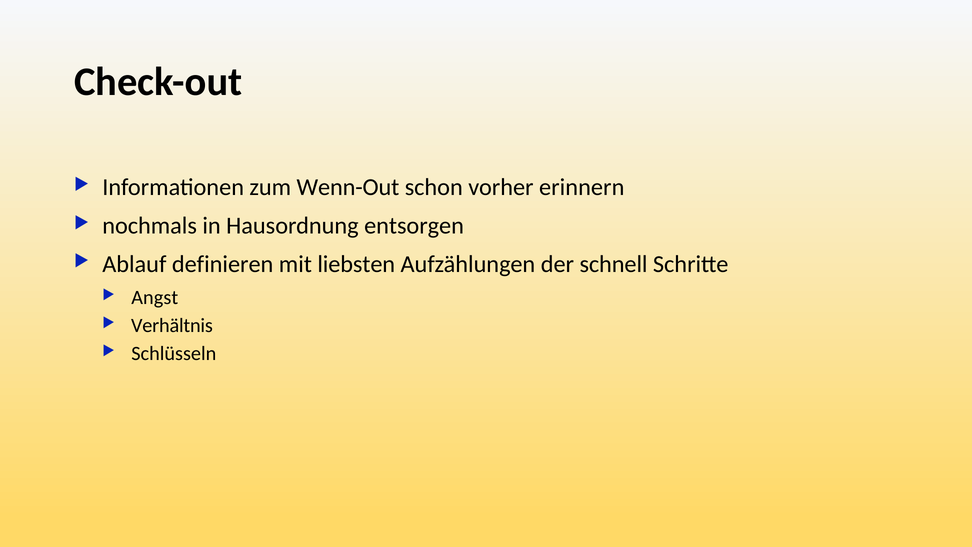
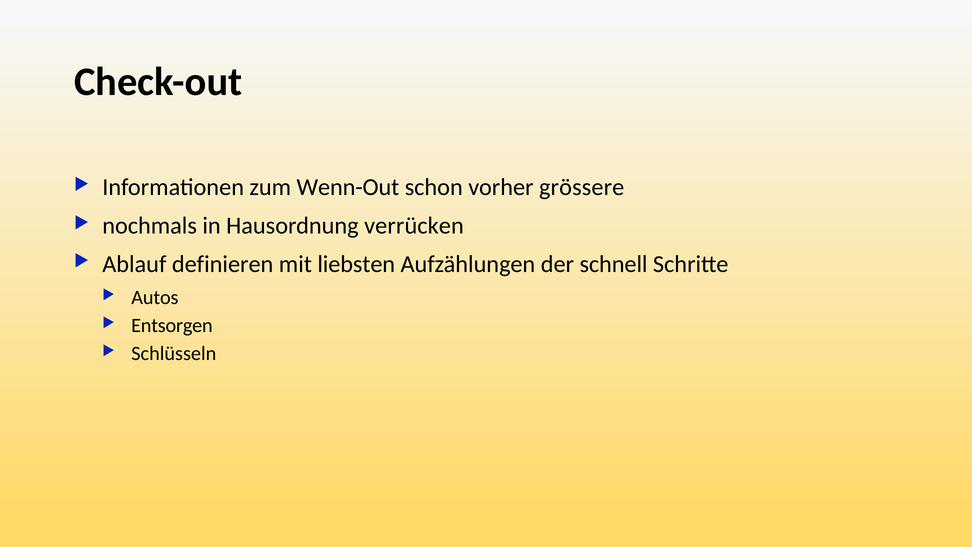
erinnern: erinnern -> grössere
entsorgen: entsorgen -> verrücken
Angst: Angst -> Autos
Verhältnis: Verhältnis -> Entsorgen
